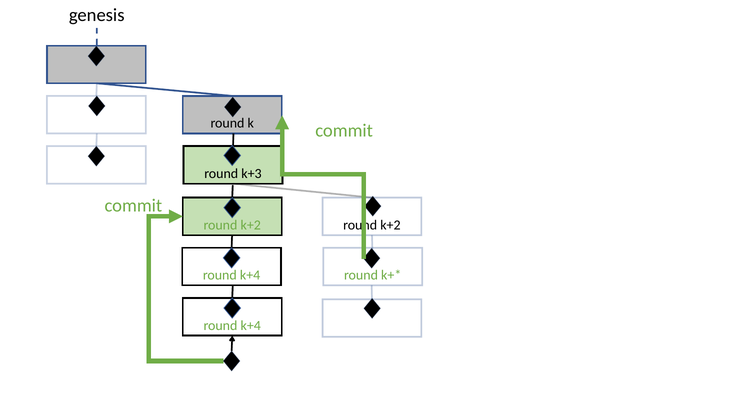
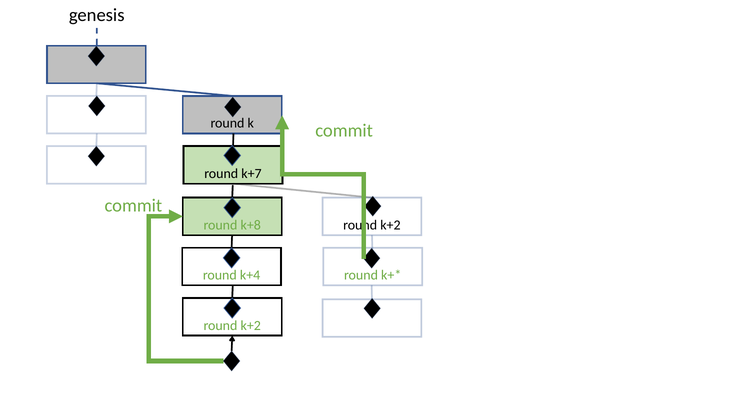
k+3: k+3 -> k+7
k+2 at (251, 225): k+2 -> k+8
k+4 at (251, 326): k+4 -> k+2
